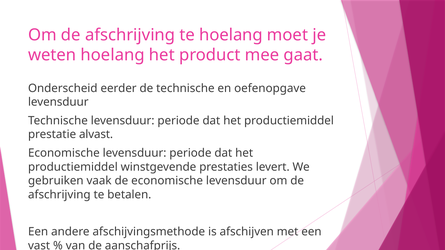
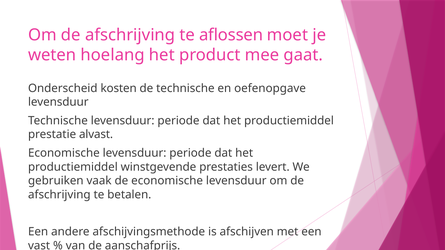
te hoelang: hoelang -> aflossen
eerder: eerder -> kosten
